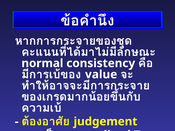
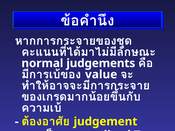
consistency: consistency -> judgements
